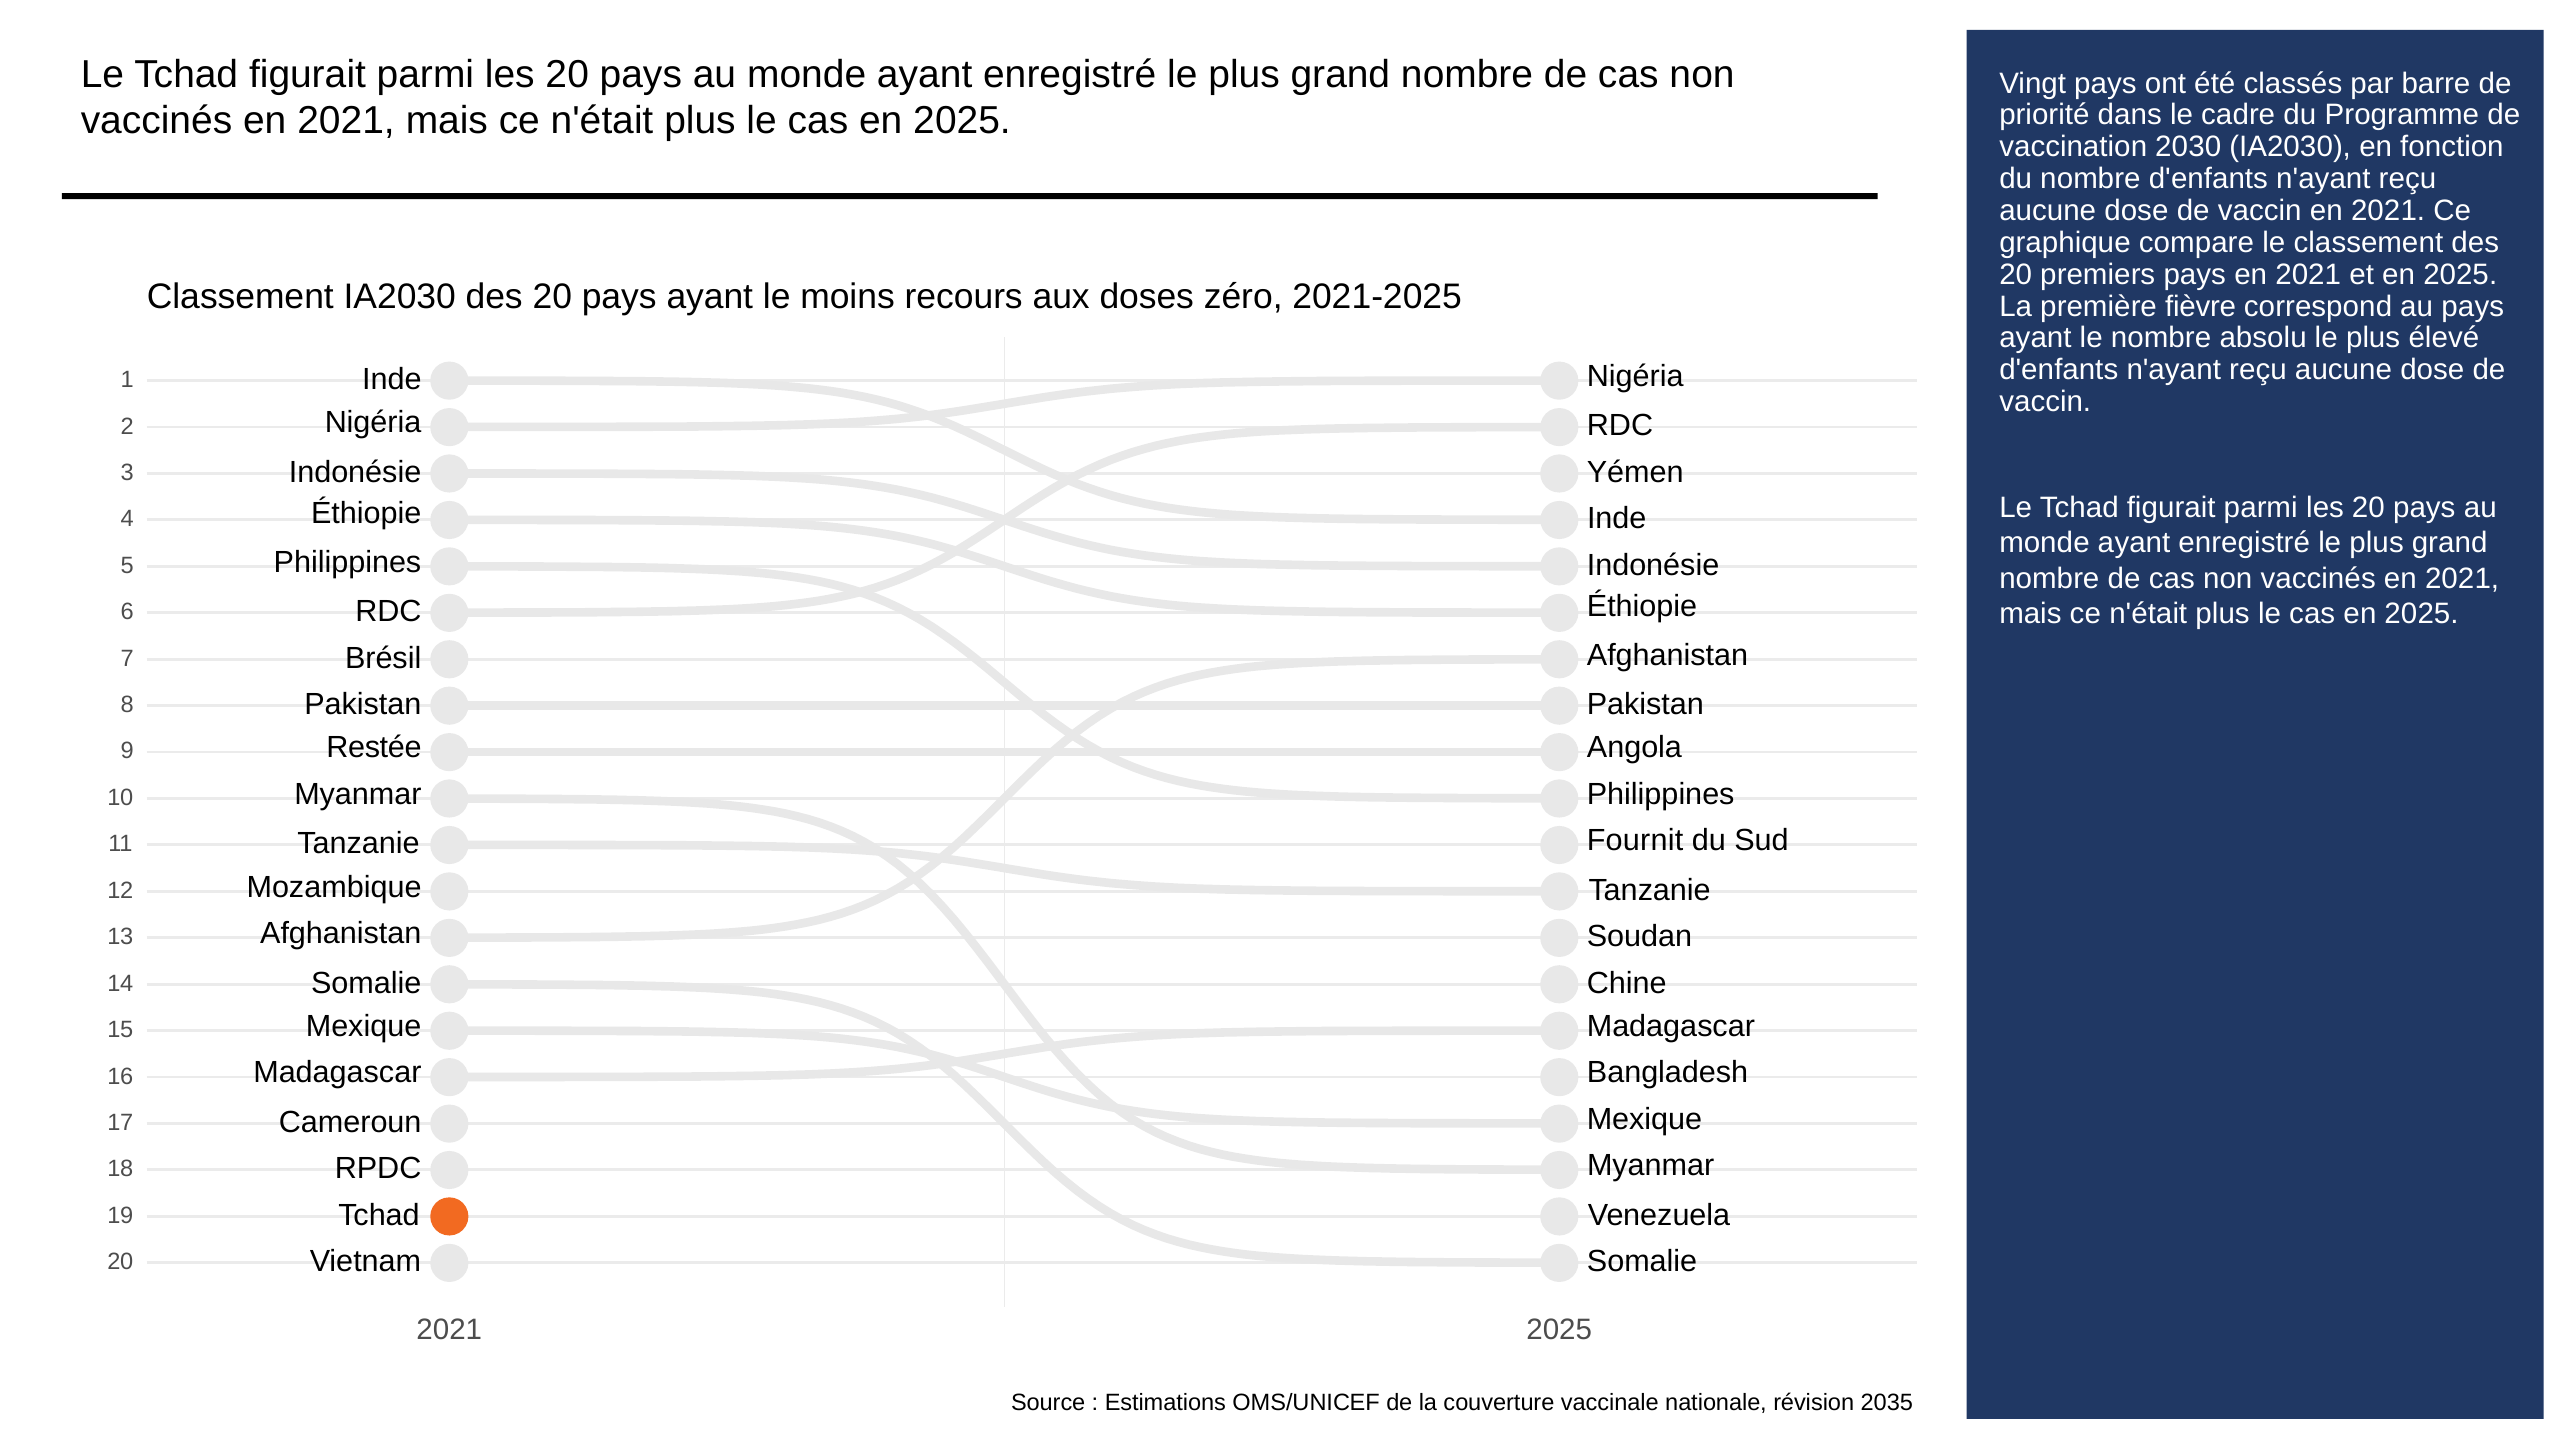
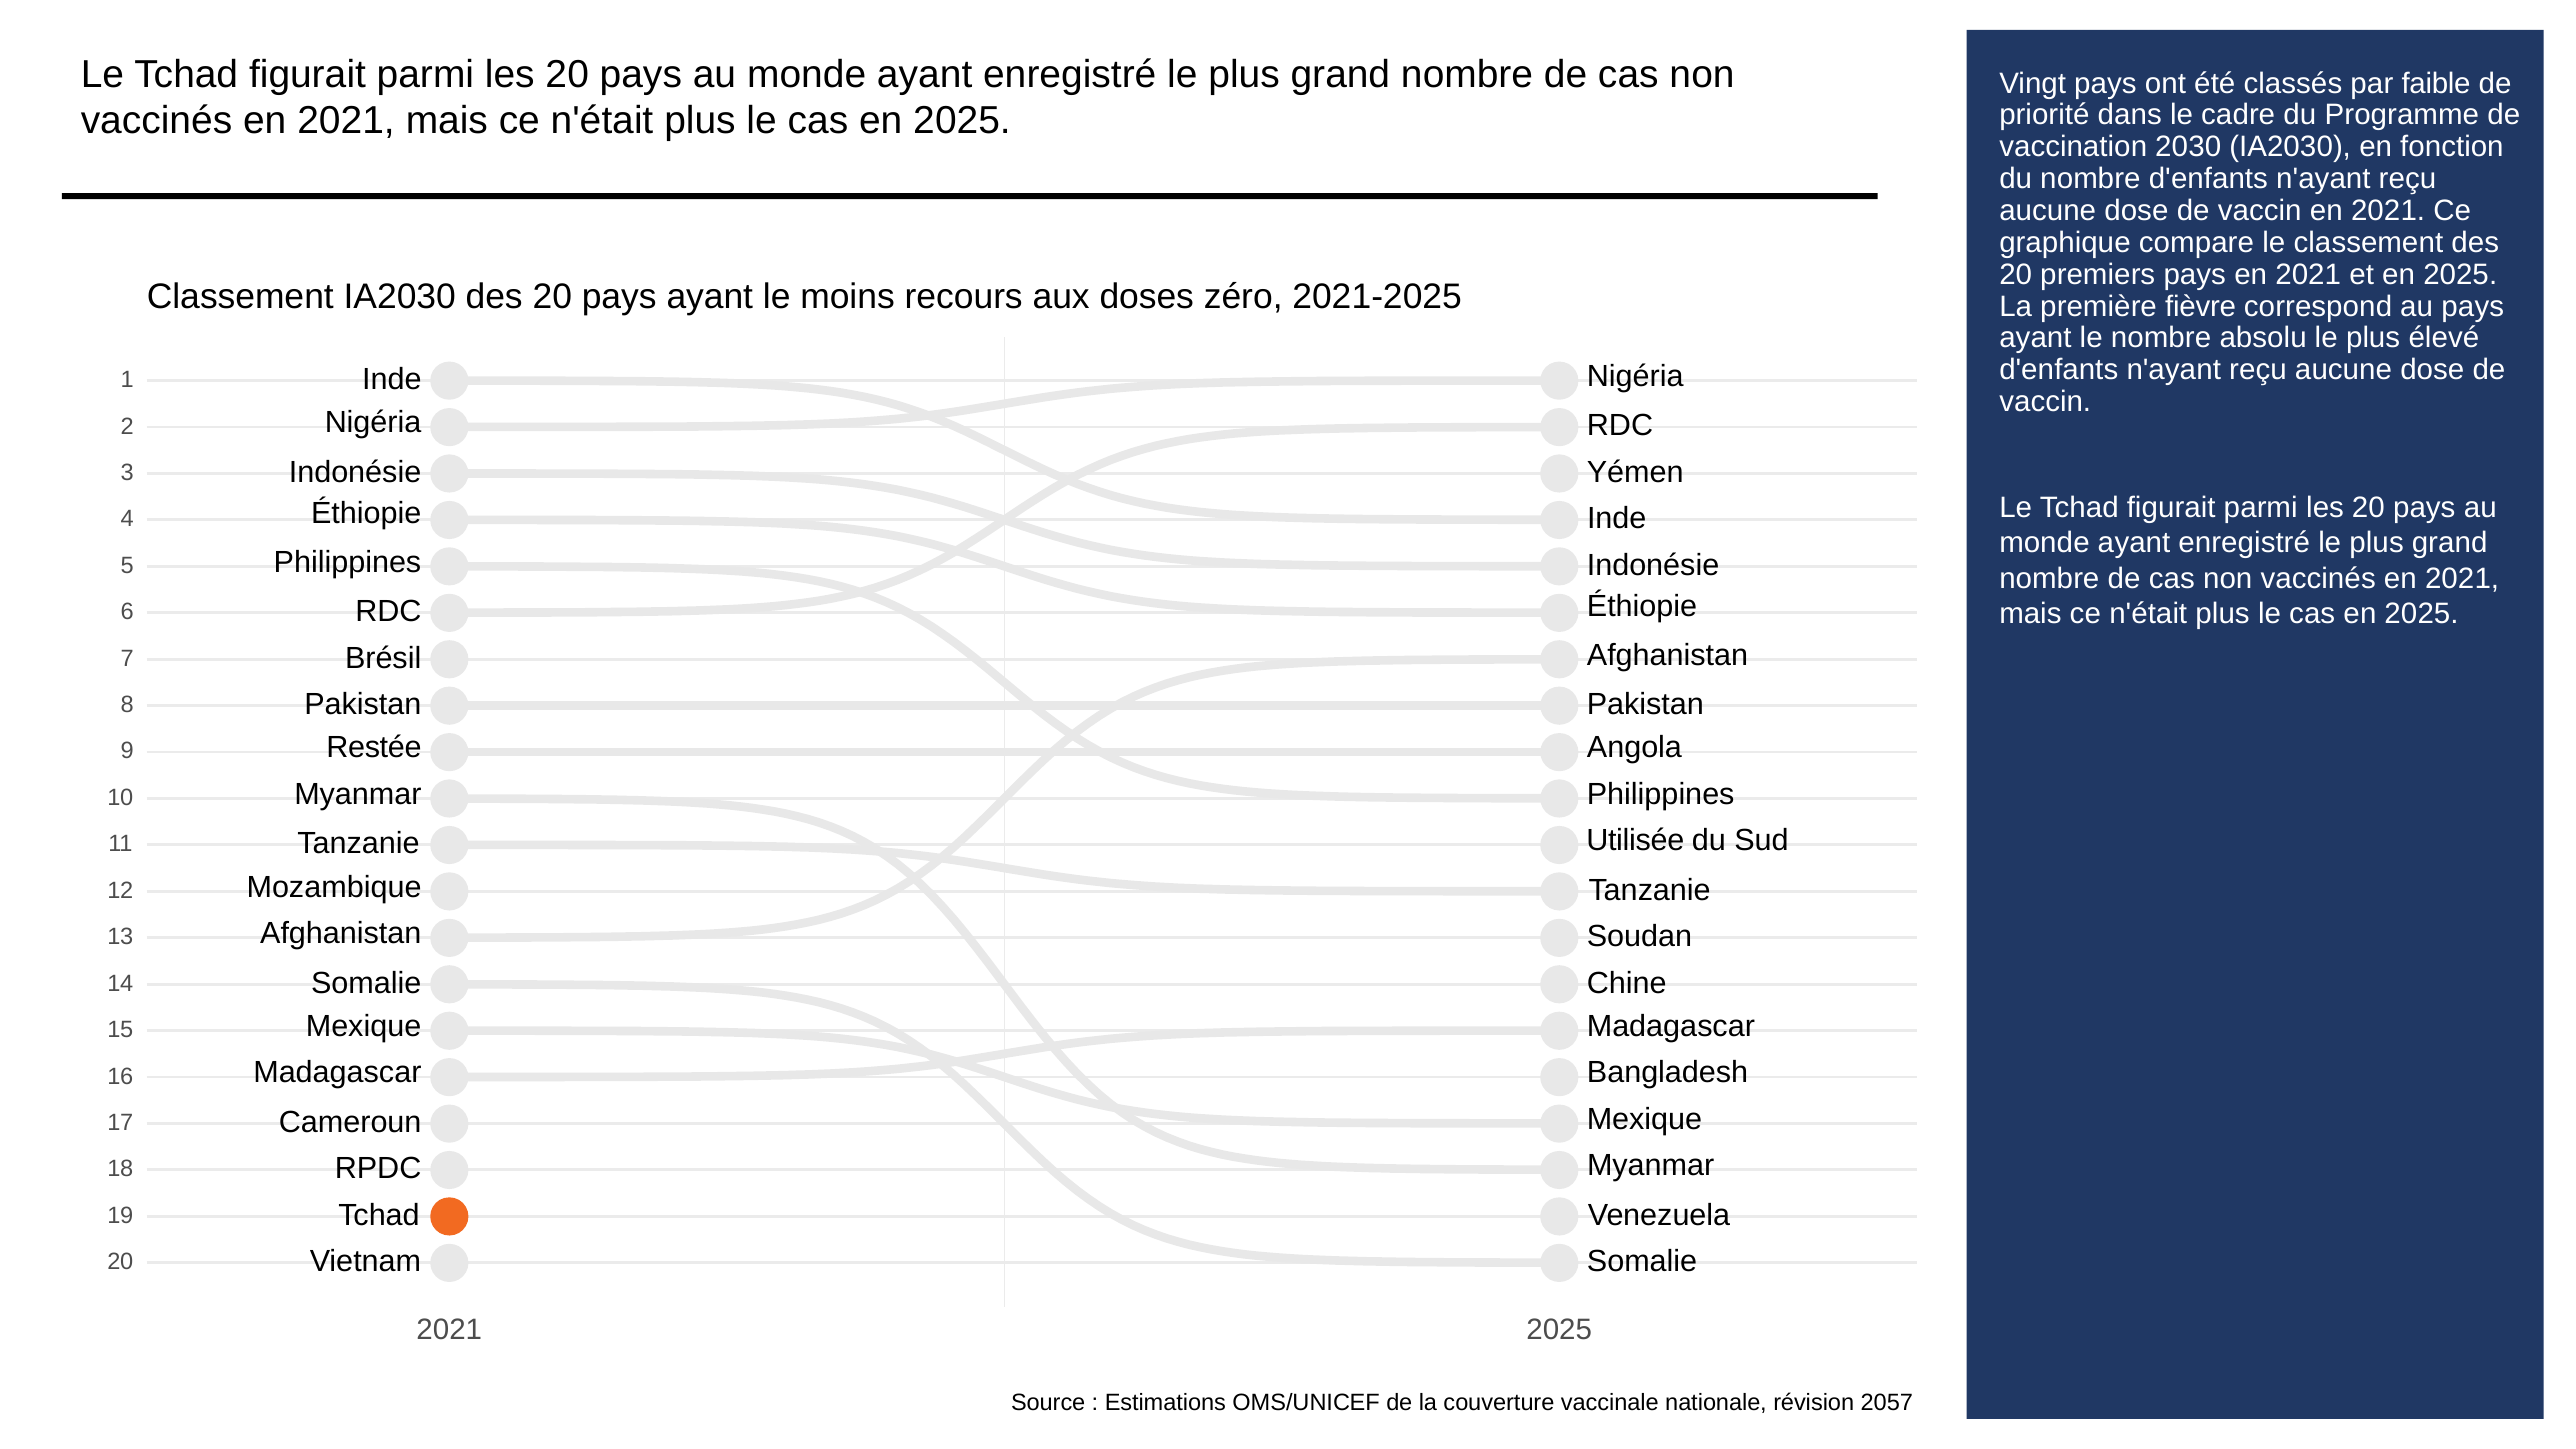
barre: barre -> faible
Fournit: Fournit -> Utilisée
2035: 2035 -> 2057
